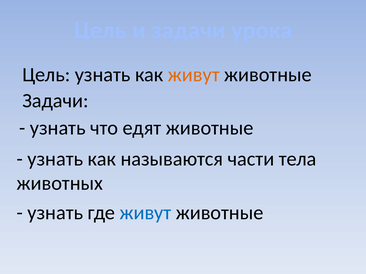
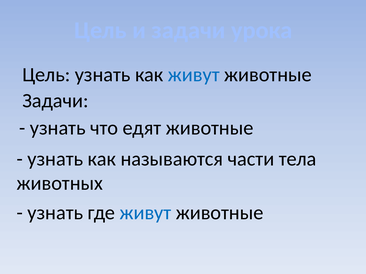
живут at (194, 75) colour: orange -> blue
